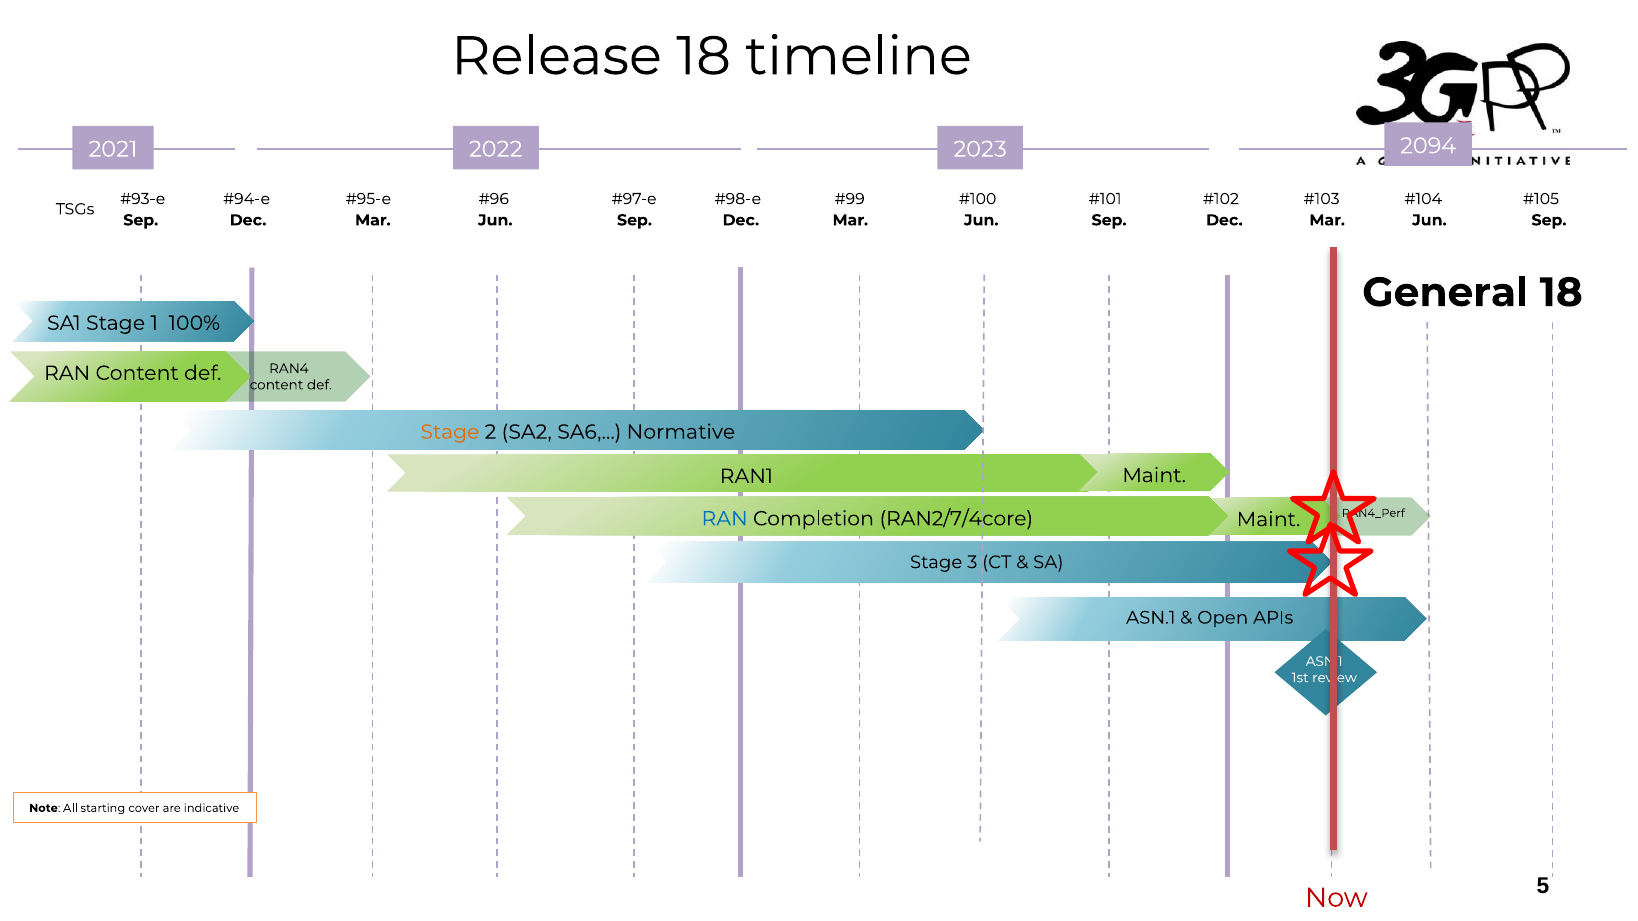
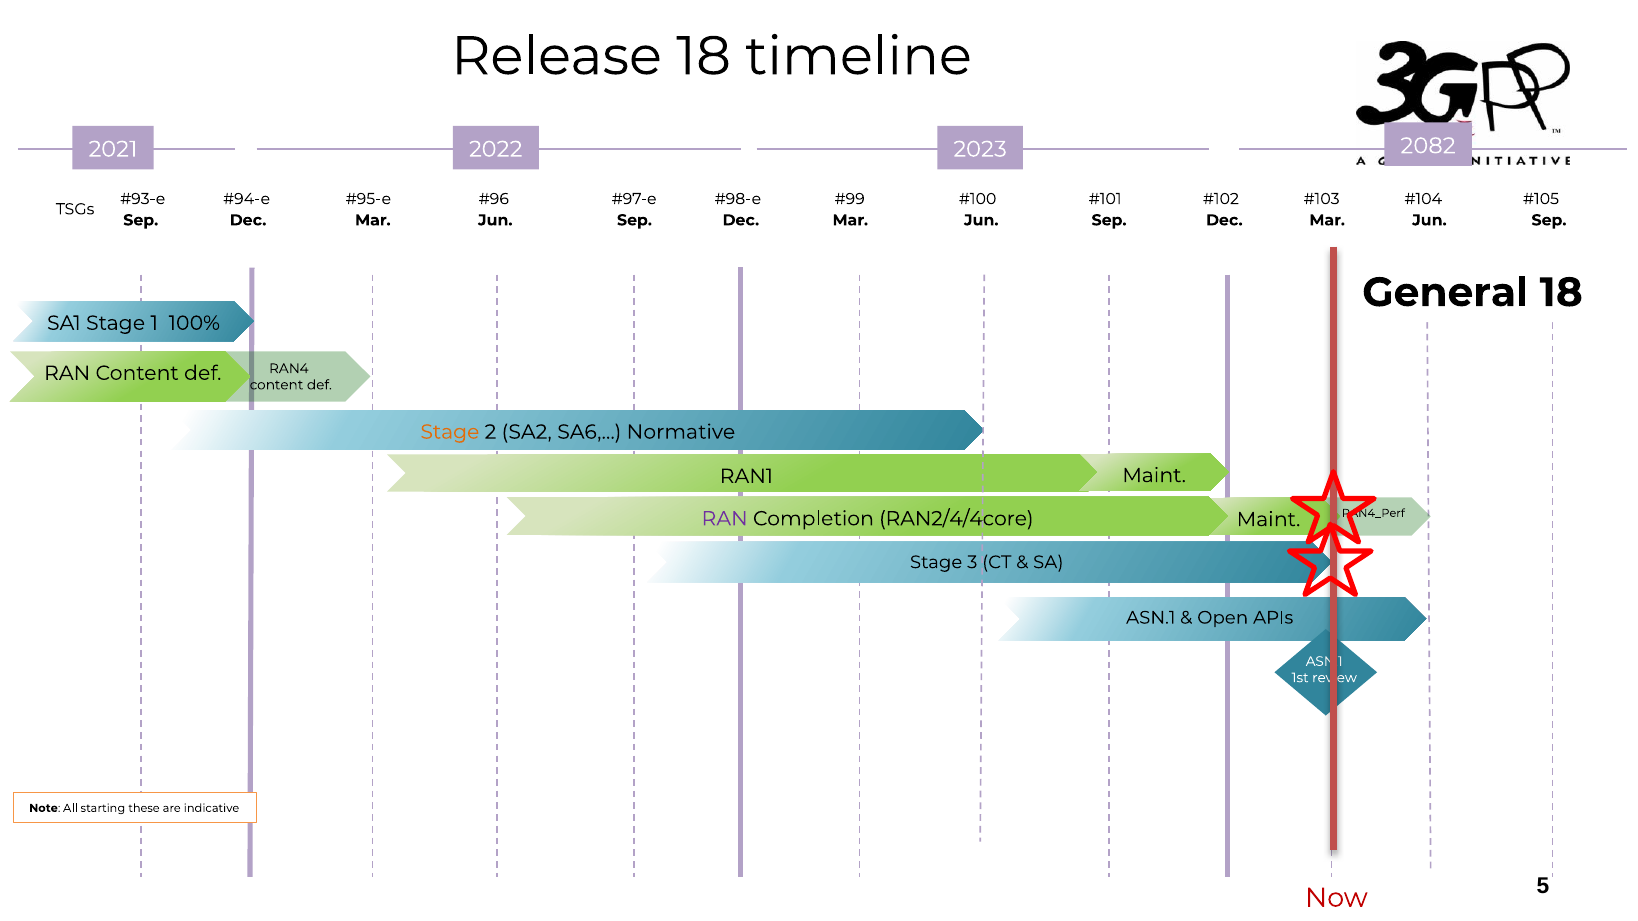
2094: 2094 -> 2082
RAN at (725, 519) colour: blue -> purple
RAN2/7/4core: RAN2/7/4core -> RAN2/4/4core
cover: cover -> these
